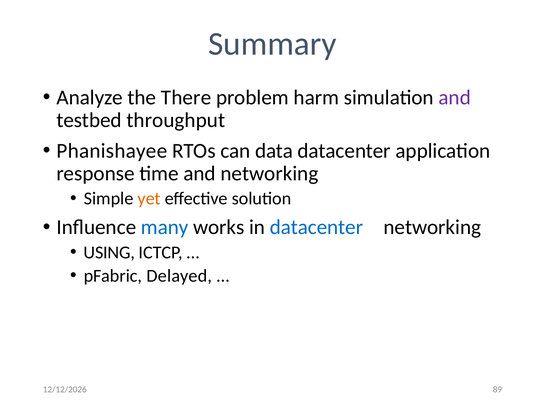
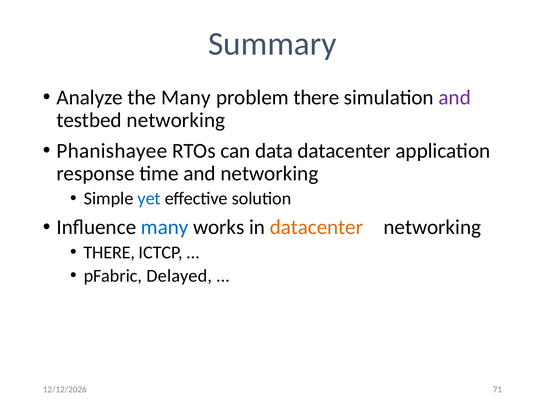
the There: There -> Many
problem harm: harm -> there
testbed throughput: throughput -> networking
yet colour: orange -> blue
datacenter at (316, 228) colour: blue -> orange
USING at (109, 253): USING -> THERE
89: 89 -> 71
